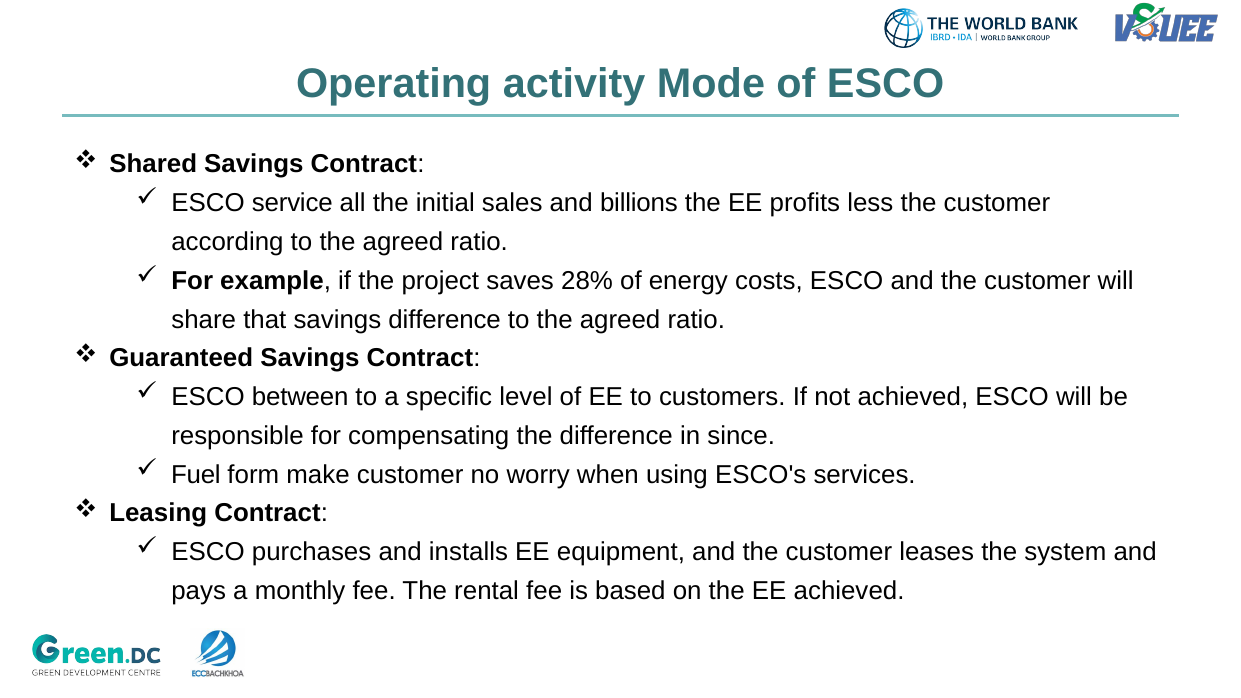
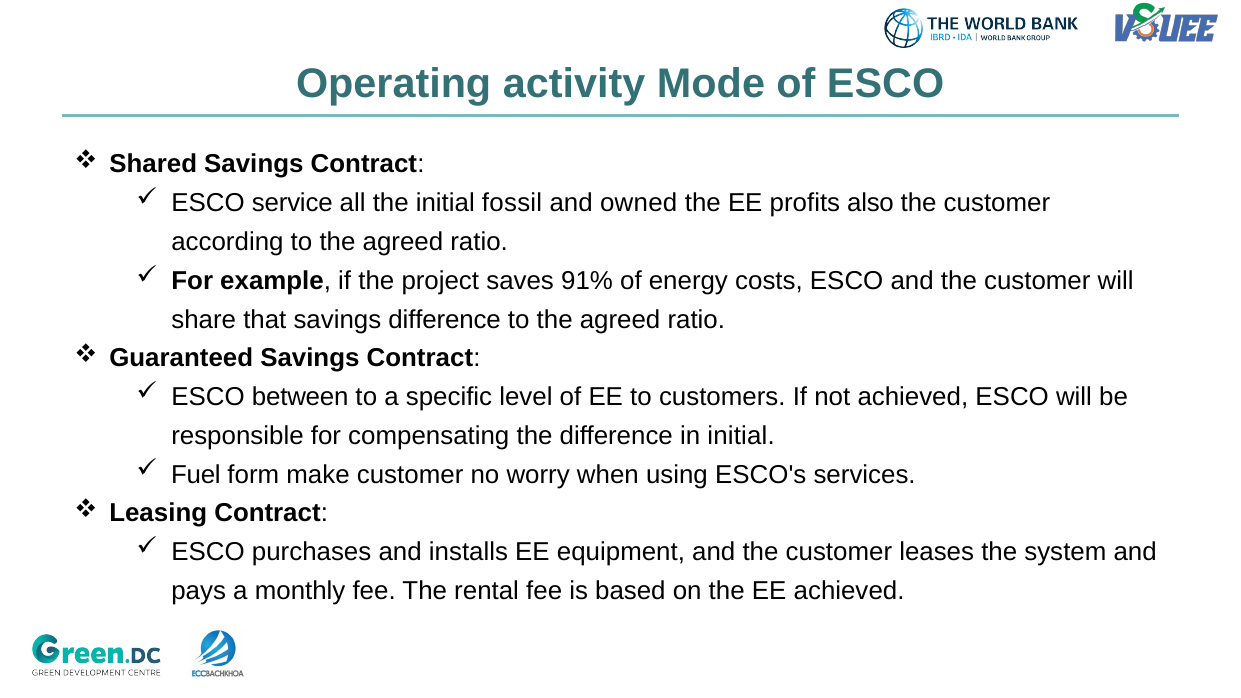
sales: sales -> fossil
billions: billions -> owned
less: less -> also
28%: 28% -> 91%
in since: since -> initial
